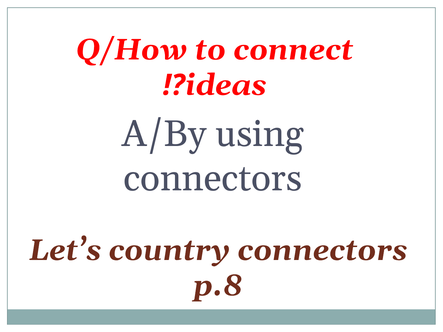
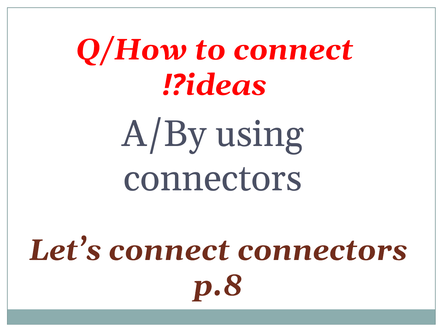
Let’s country: country -> connect
